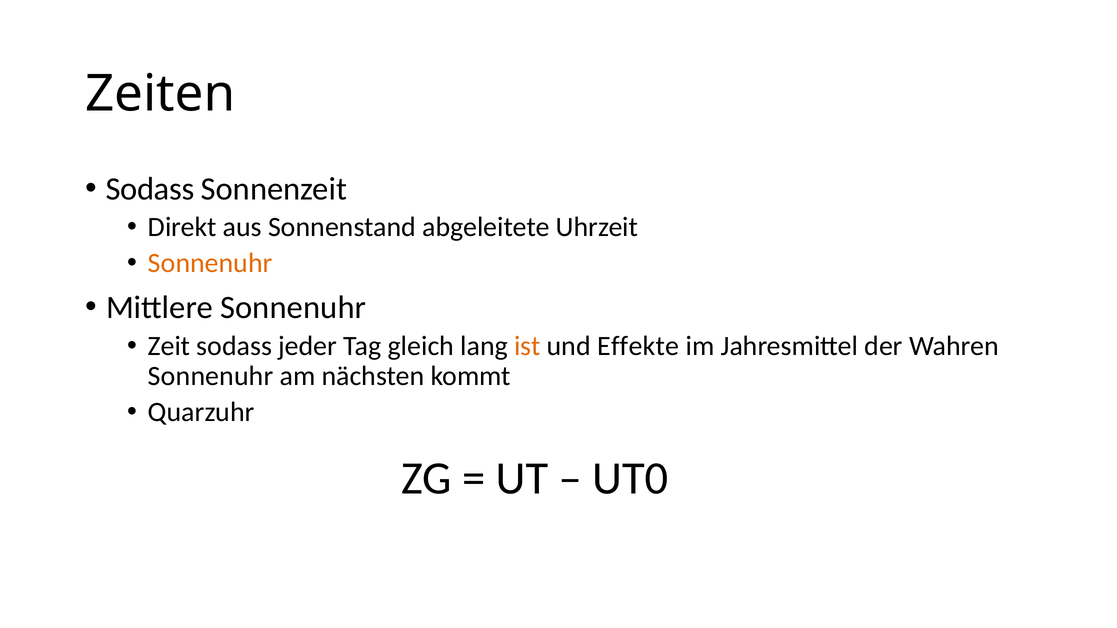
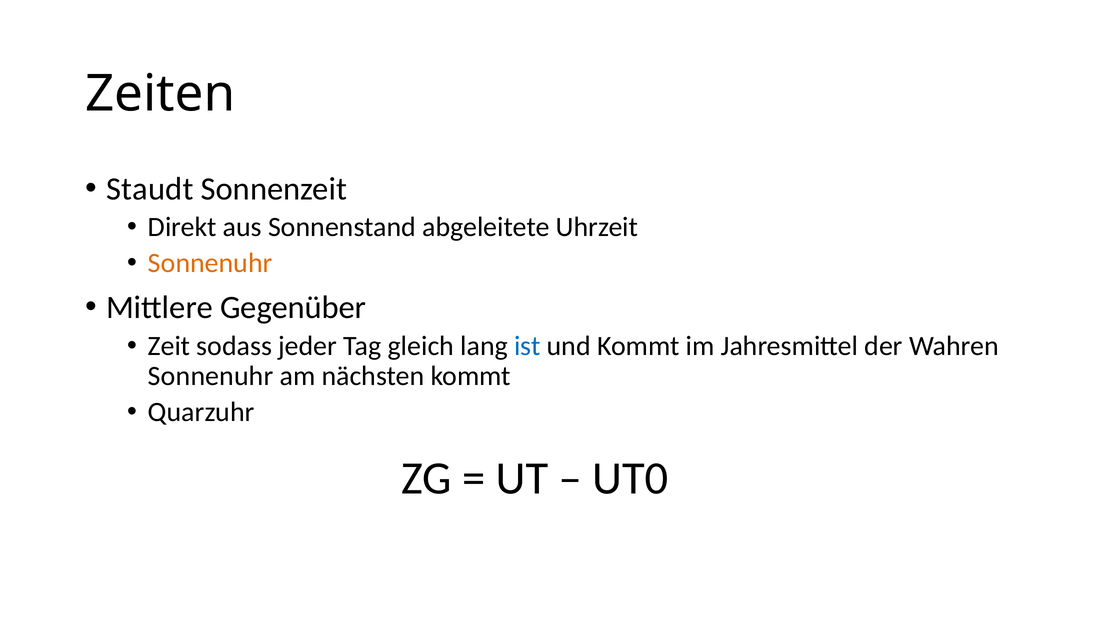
Sodass at (150, 189): Sodass -> Staudt
Mittlere Sonnenuhr: Sonnenuhr -> Gegenüber
ist colour: orange -> blue
und Effekte: Effekte -> Kommt
